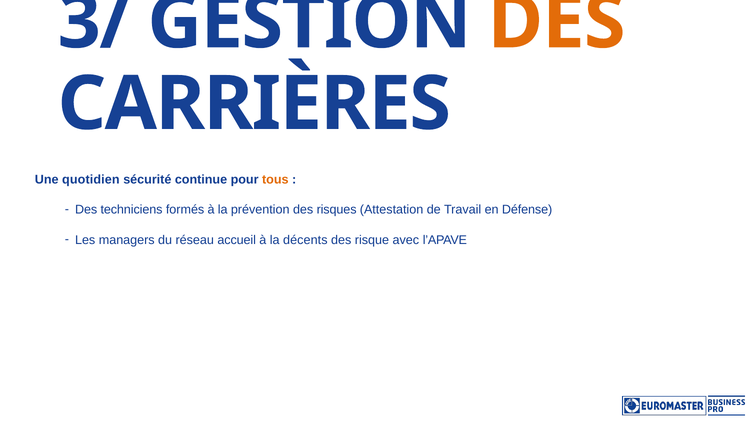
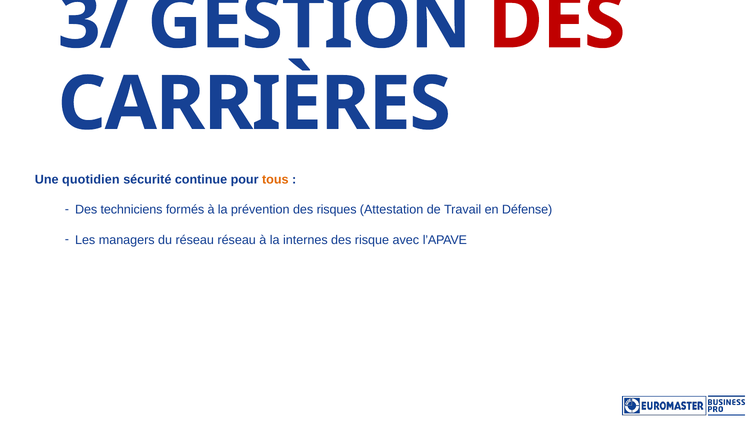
DES at (557, 22) colour: orange -> red
réseau accueil: accueil -> réseau
décents: décents -> internes
